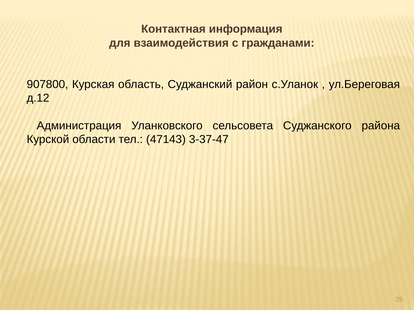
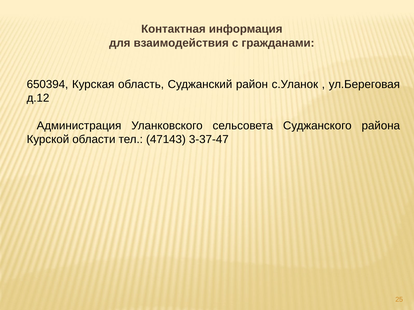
907800: 907800 -> 650394
